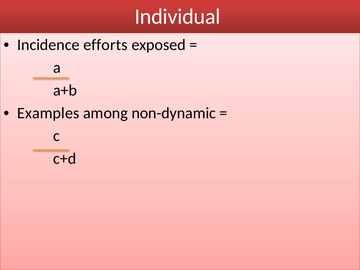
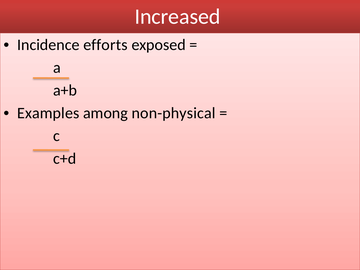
Individual: Individual -> Increased
non-dynamic: non-dynamic -> non-physical
